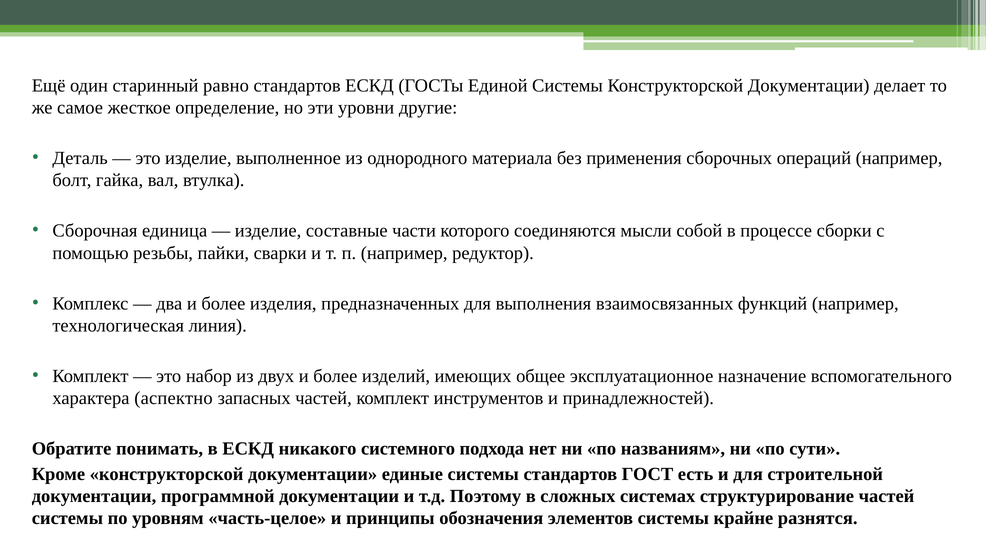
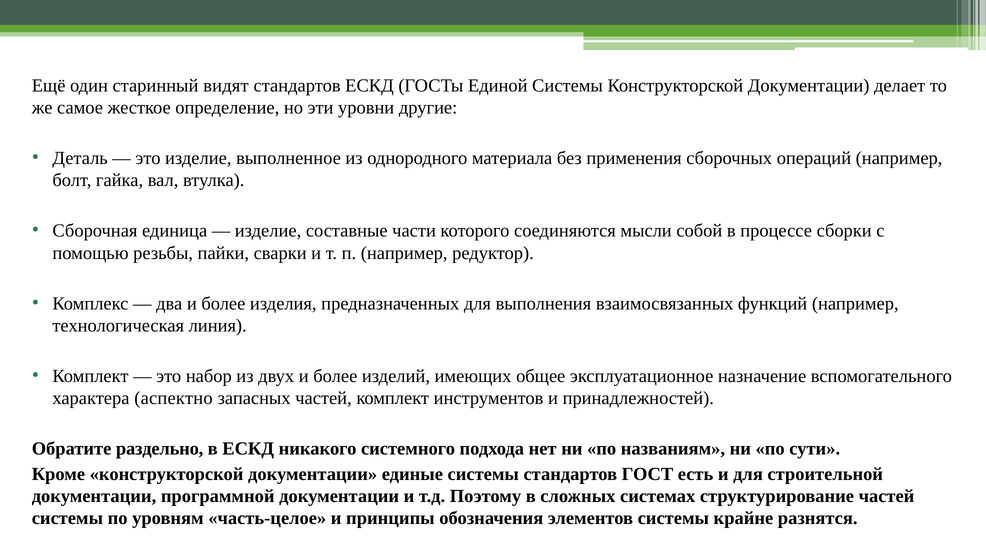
равно: равно -> видят
понимать: понимать -> раздельно
